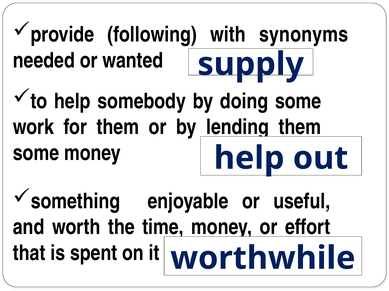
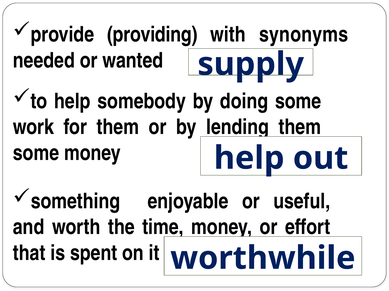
following: following -> providing
